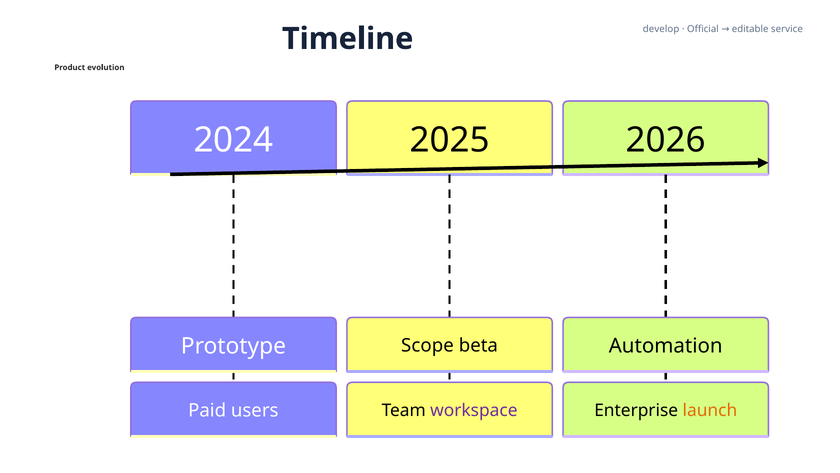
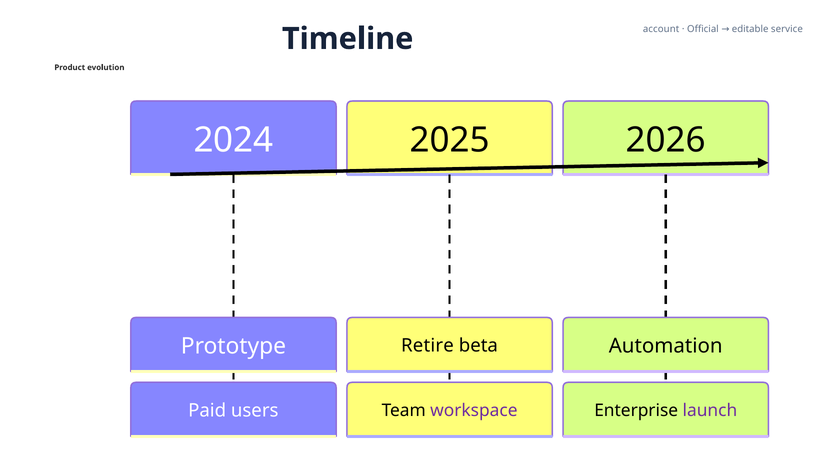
develop: develop -> account
Scope: Scope -> Retire
launch colour: orange -> purple
